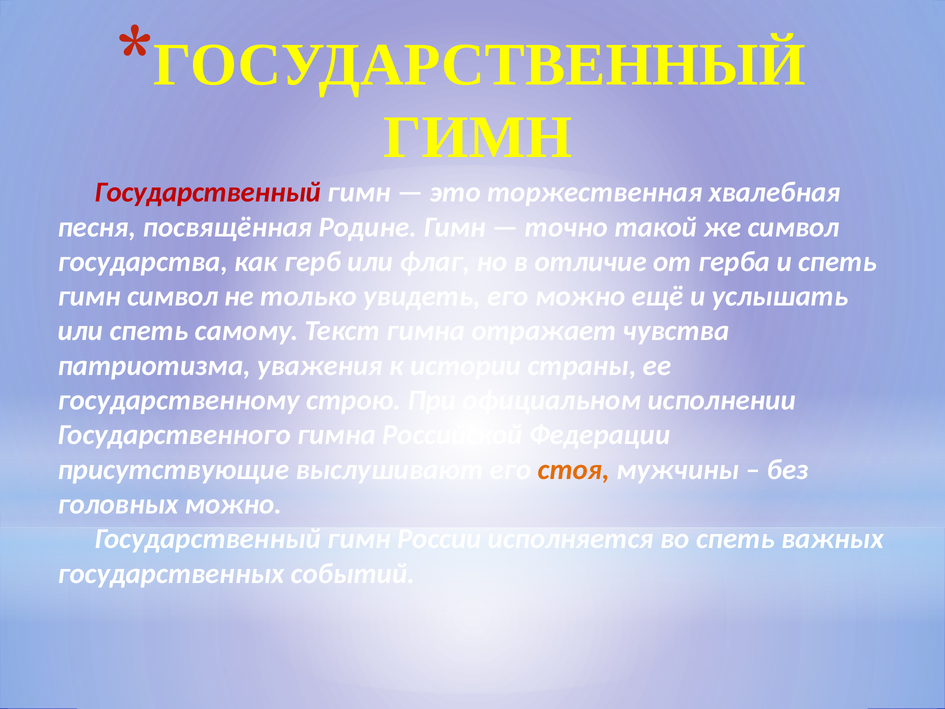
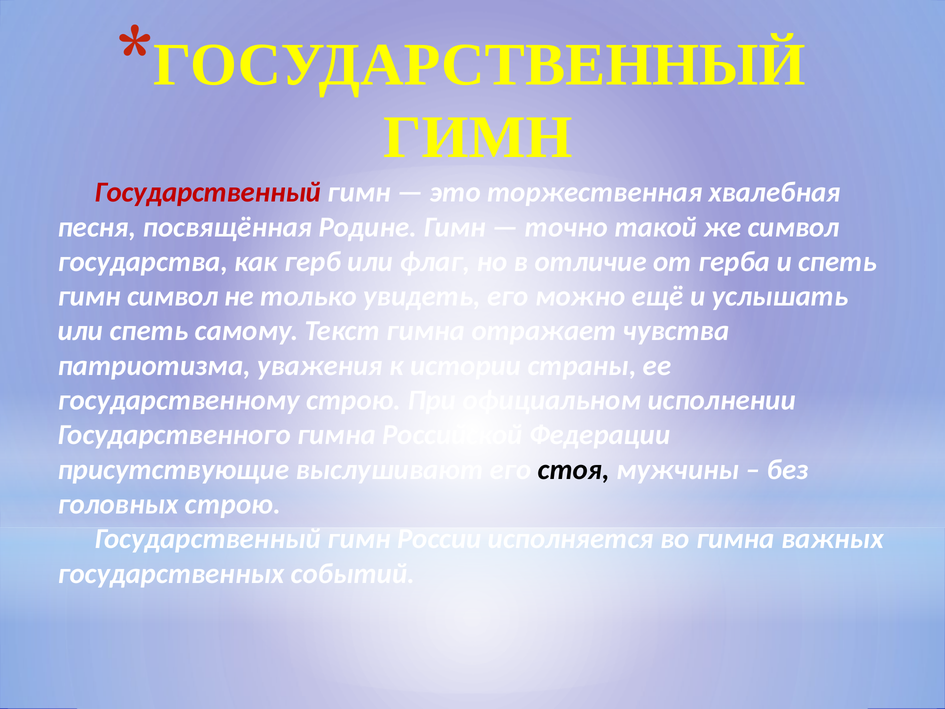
стоя colour: orange -> black
головных можно: можно -> строю
во спеть: спеть -> гимна
